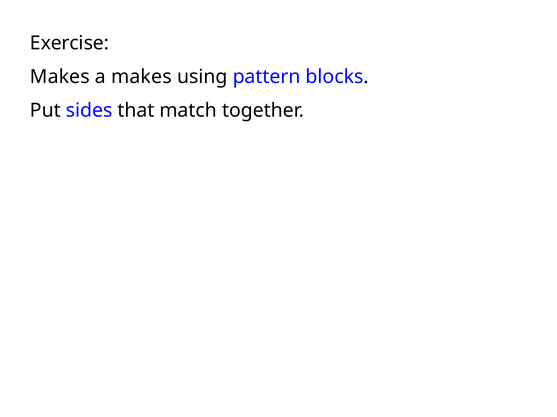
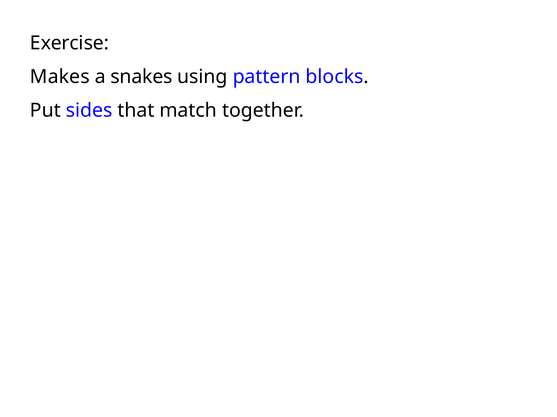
a makes: makes -> snakes
